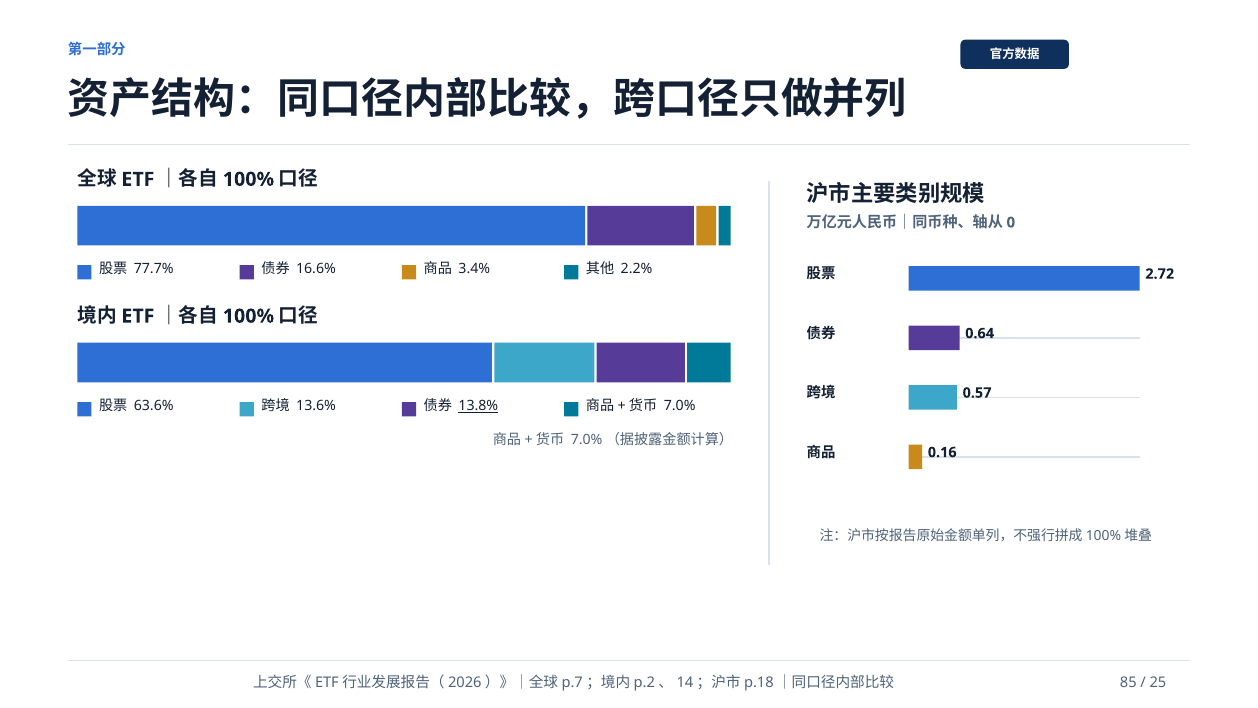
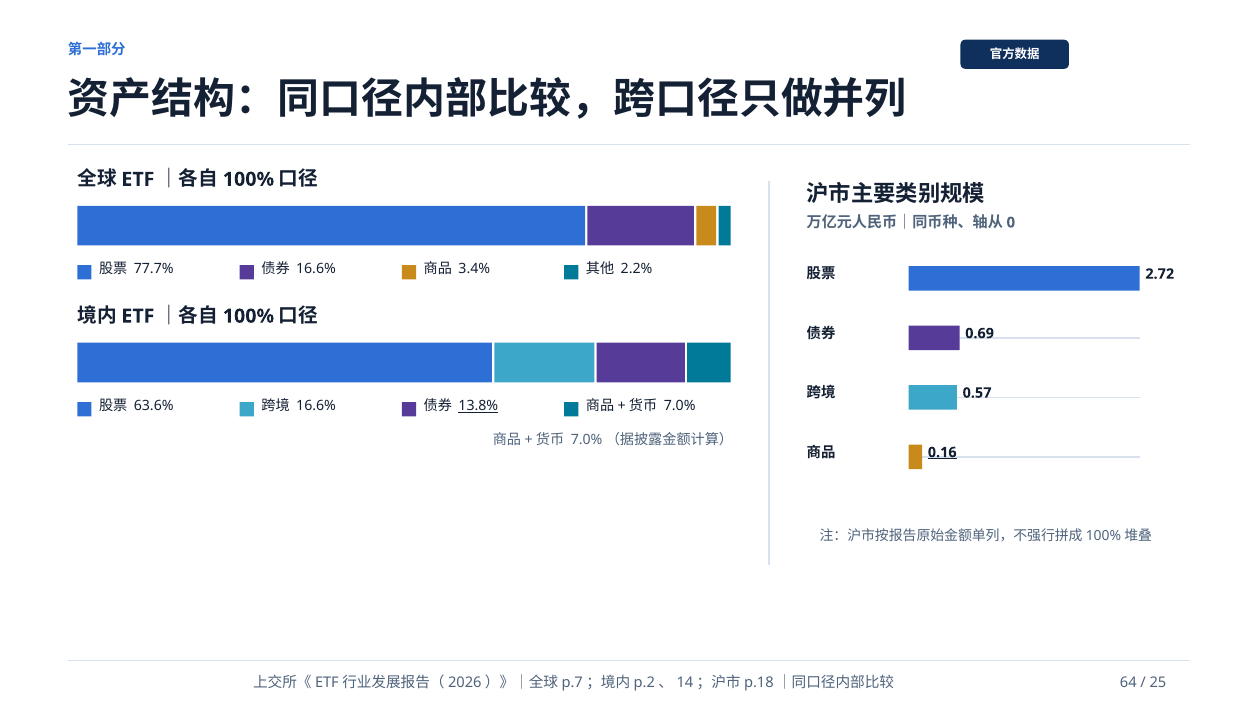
0.64: 0.64 -> 0.69
13.6% at (316, 406): 13.6% -> 16.6%
0.16 underline: none -> present
85: 85 -> 64
